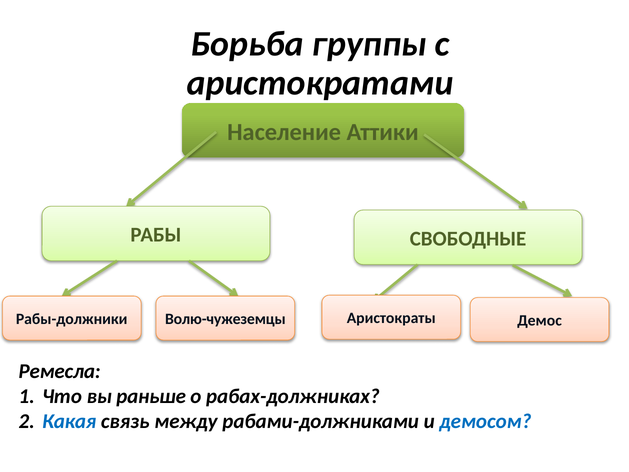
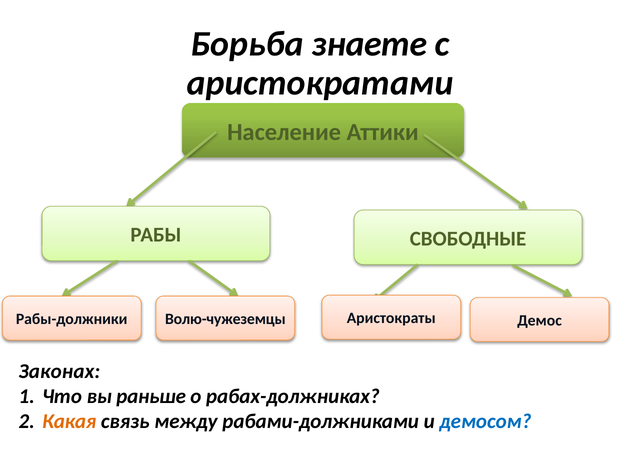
группы: группы -> знаете
Ремесла: Ремесла -> Законах
Какая colour: blue -> orange
